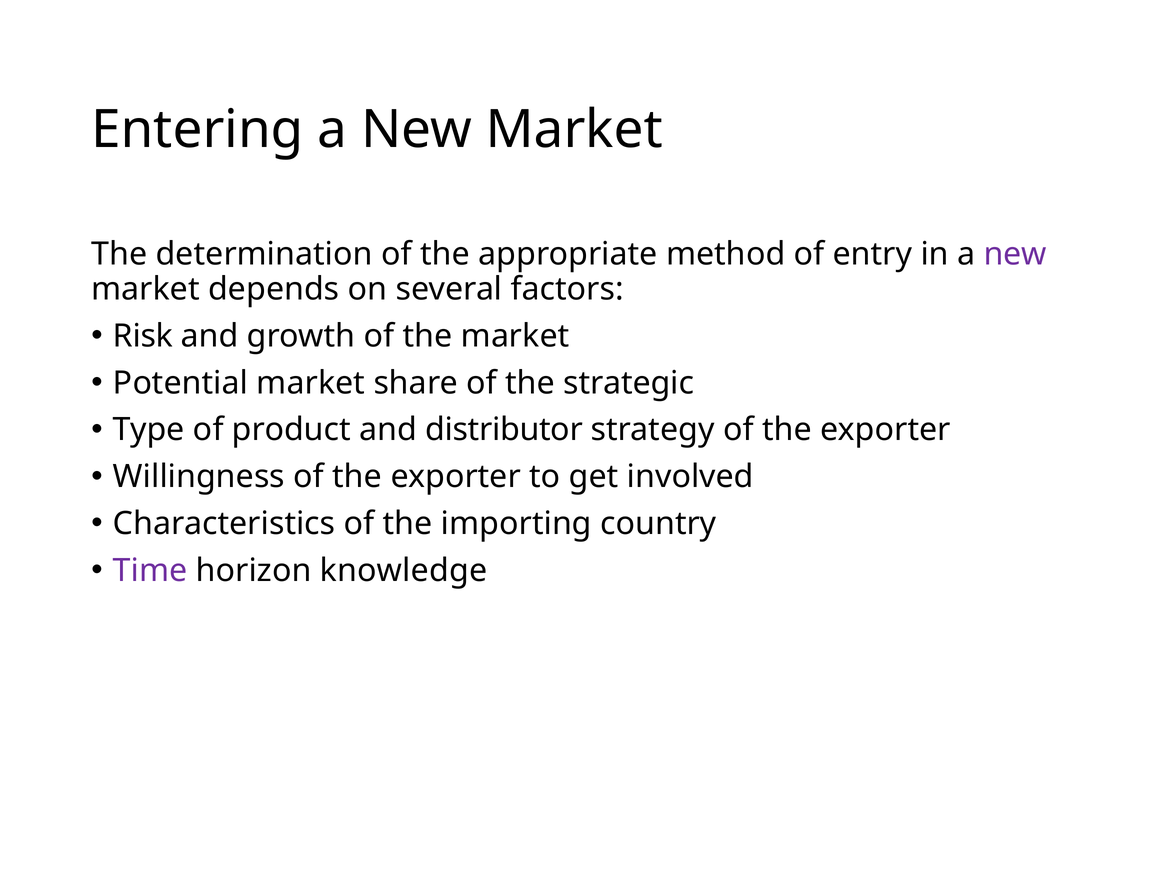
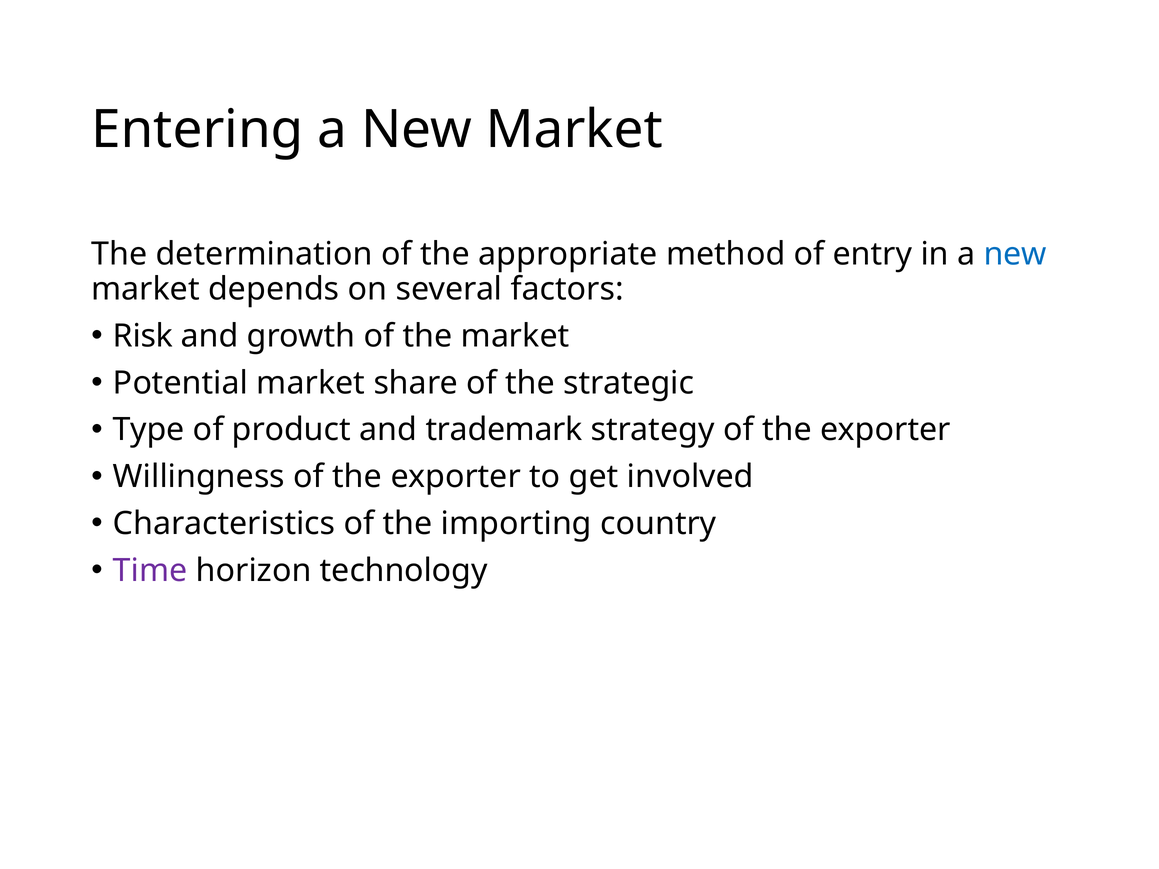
new at (1015, 254) colour: purple -> blue
distributor: distributor -> trademark
knowledge: knowledge -> technology
